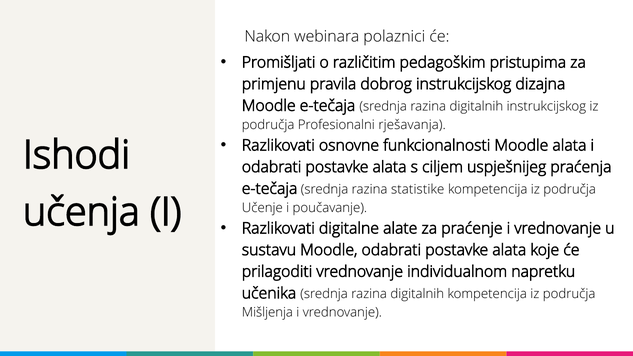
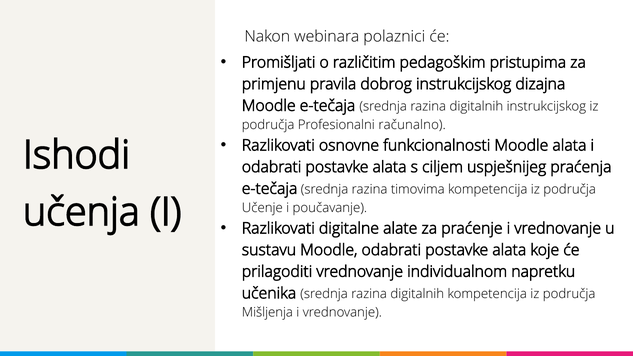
rješavanja: rješavanja -> računalno
statistike: statistike -> timovima
